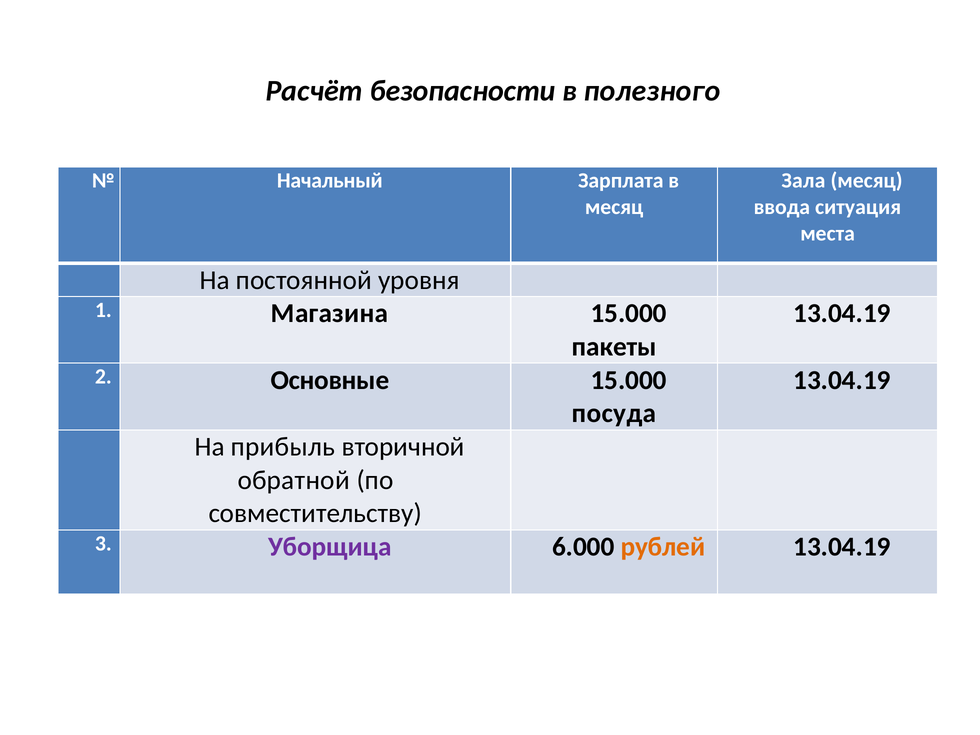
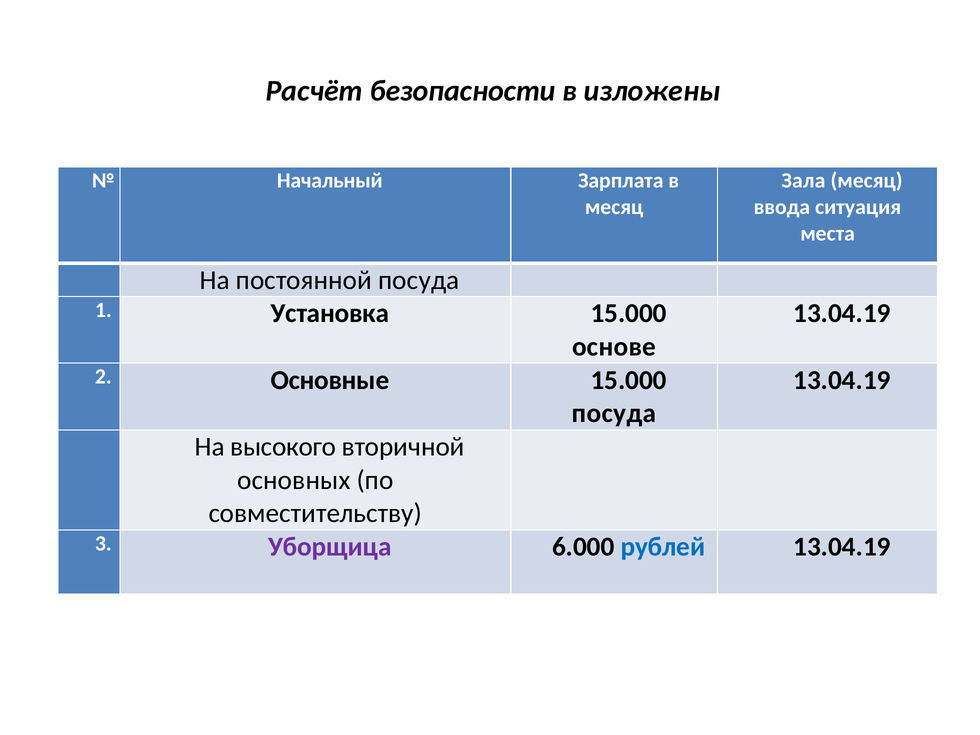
полезного: полезного -> изложены
постоянной уровня: уровня -> посуда
Магазина: Магазина -> Установка
пакеты: пакеты -> основе
прибыль: прибыль -> высокого
обратной: обратной -> основных
рублей colour: orange -> blue
